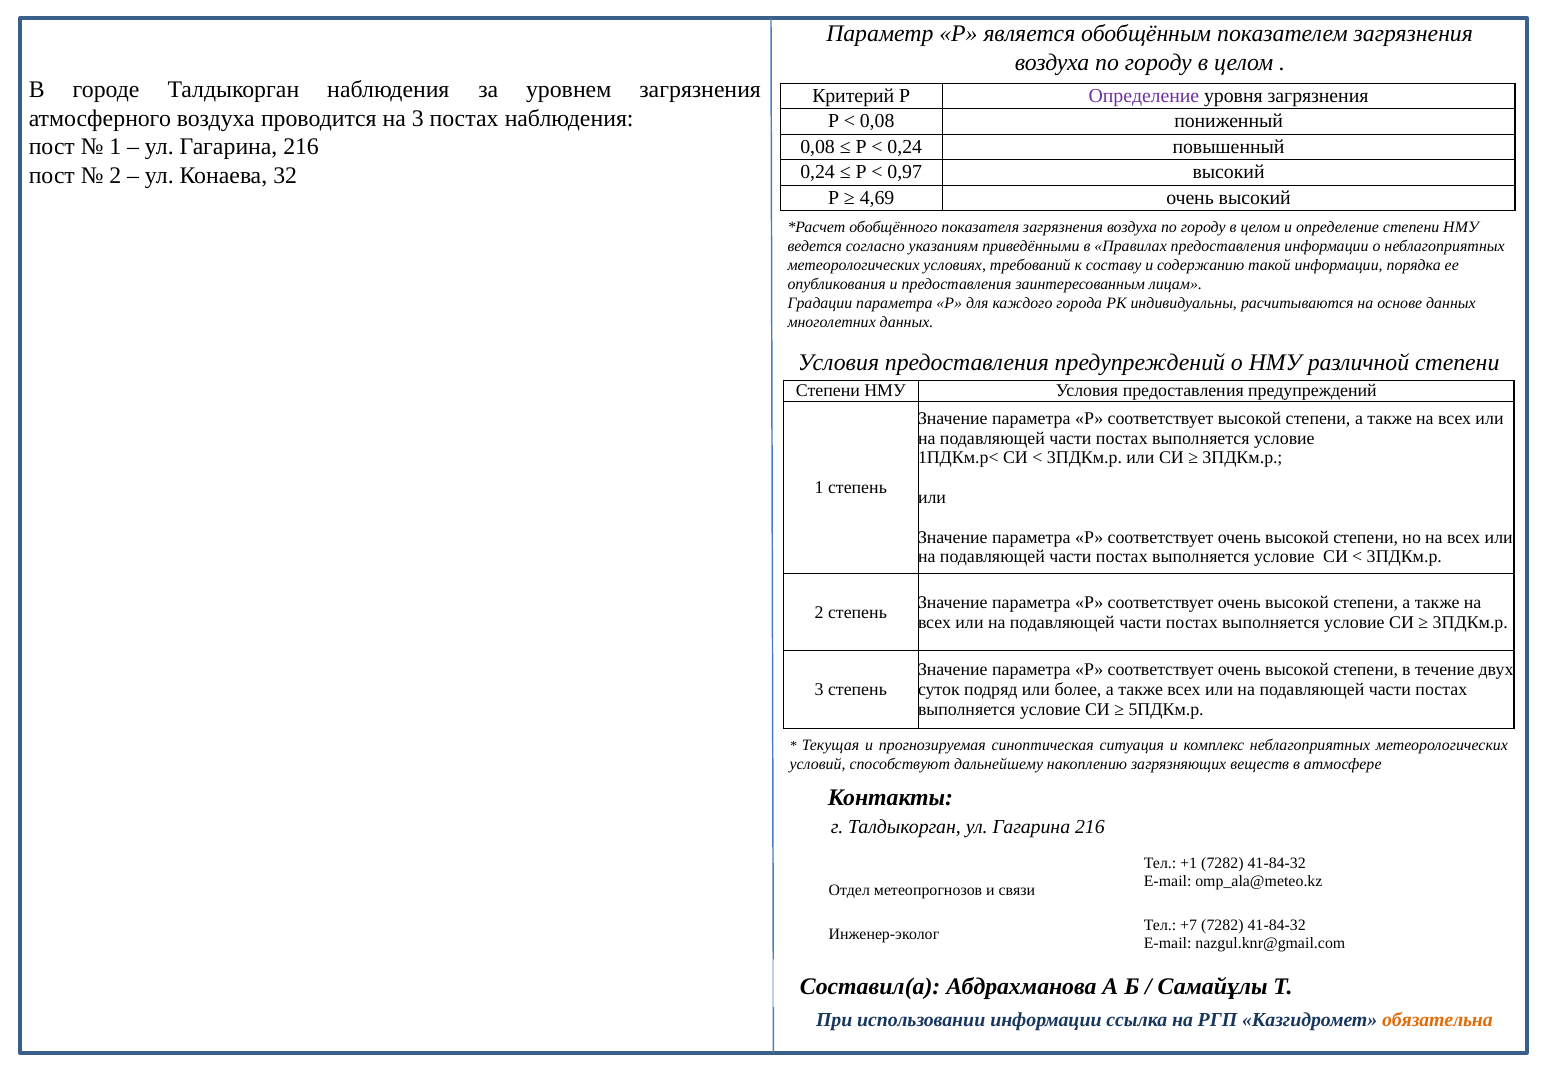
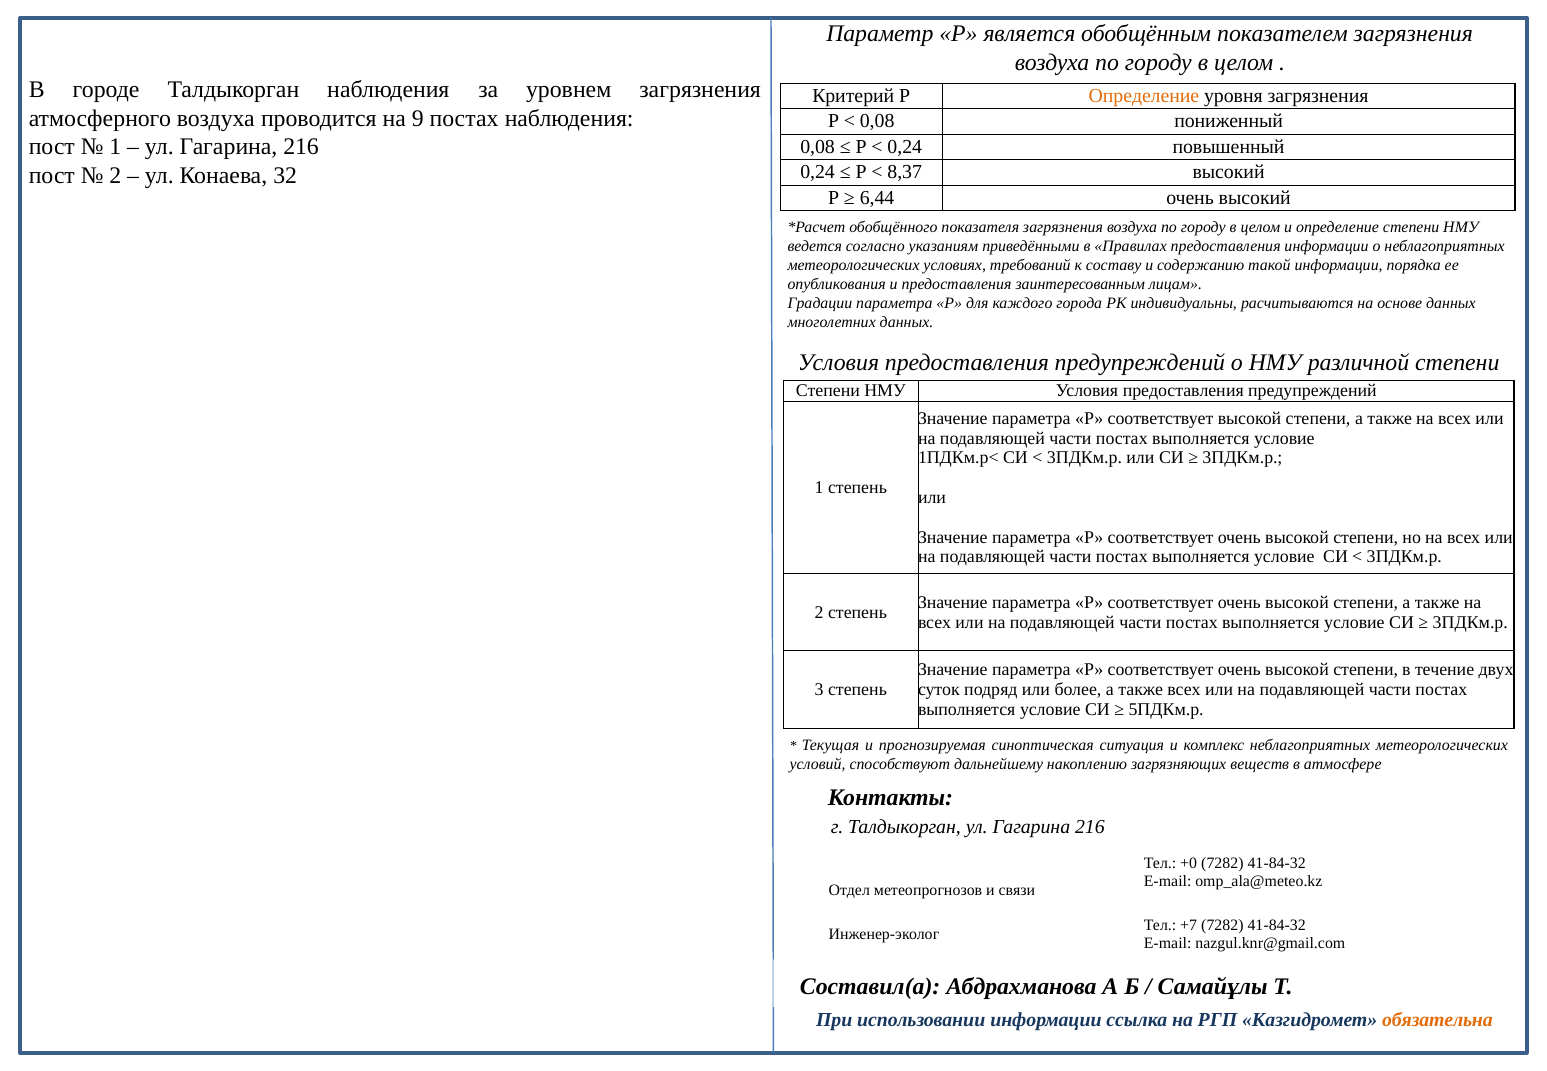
Определение at (1144, 96) colour: purple -> orange
на 3: 3 -> 9
0,97: 0,97 -> 8,37
4,69: 4,69 -> 6,44
+1: +1 -> +0
